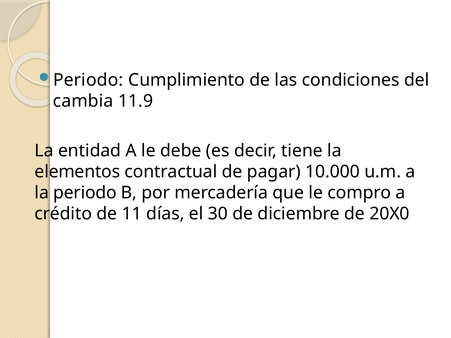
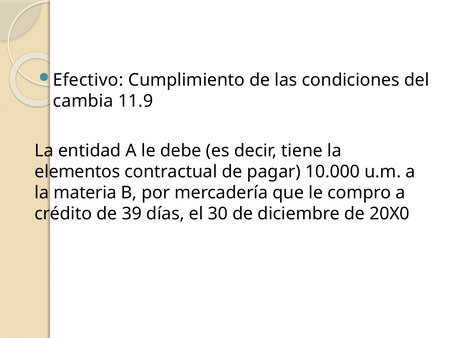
Periodo at (88, 80): Periodo -> Efectivo
la periodo: periodo -> materia
11: 11 -> 39
